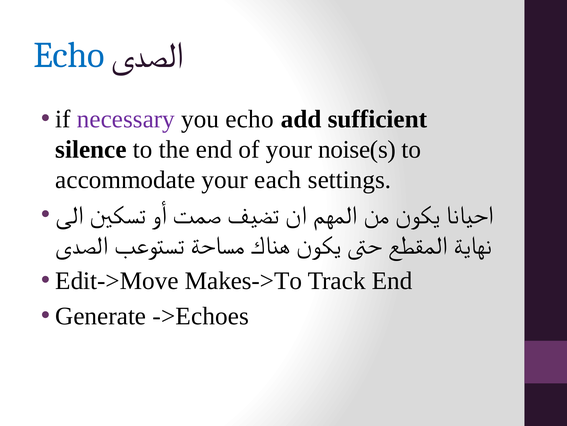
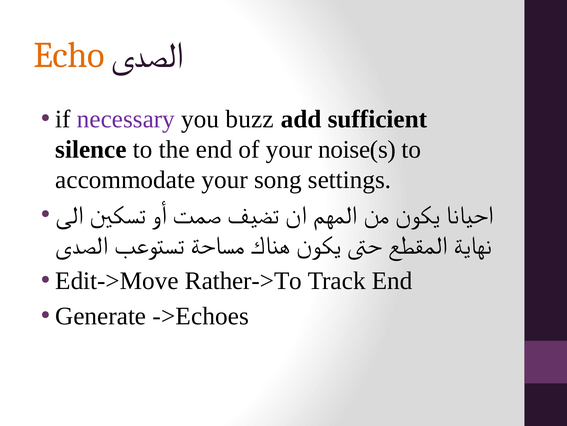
Echo at (69, 55) colour: blue -> orange
you echo: echo -> buzz
each: each -> song
Makes->To: Makes->To -> Rather->To
